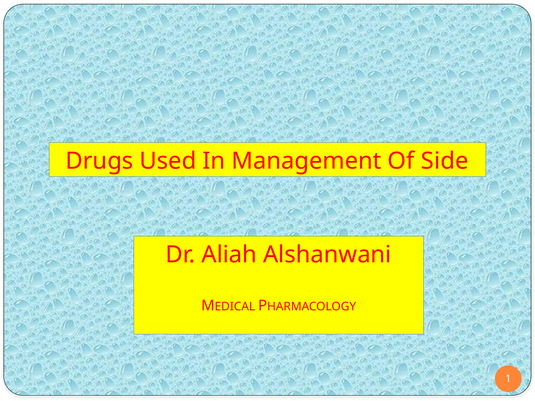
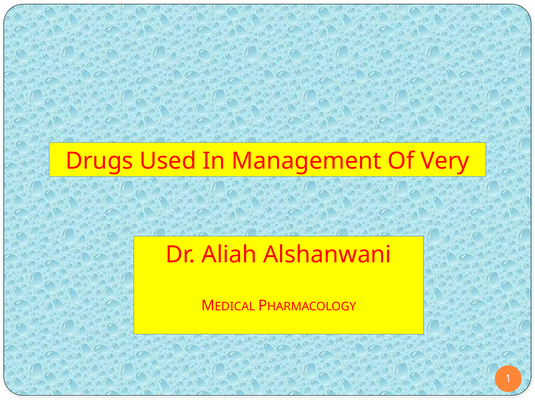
Side: Side -> Very
